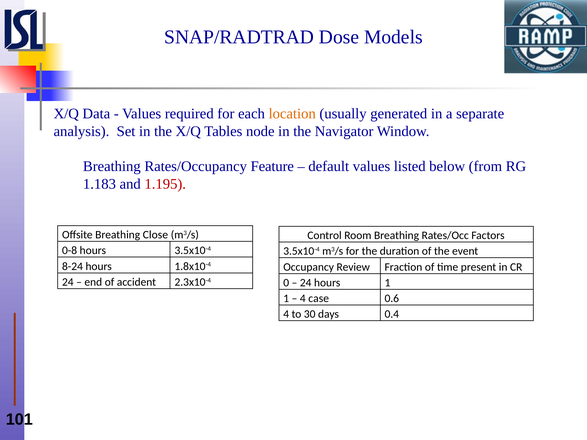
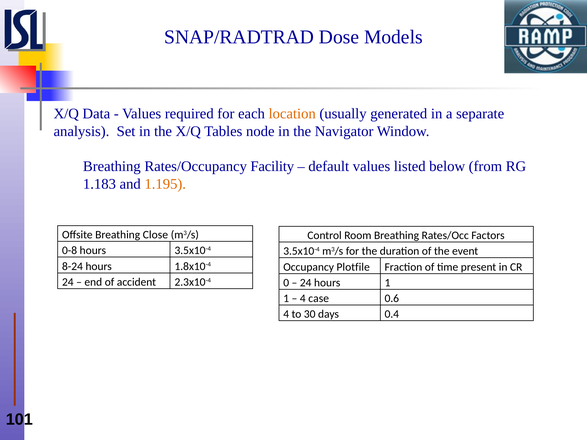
Feature: Feature -> Facility
1.195 colour: red -> orange
Review: Review -> Plotfile
